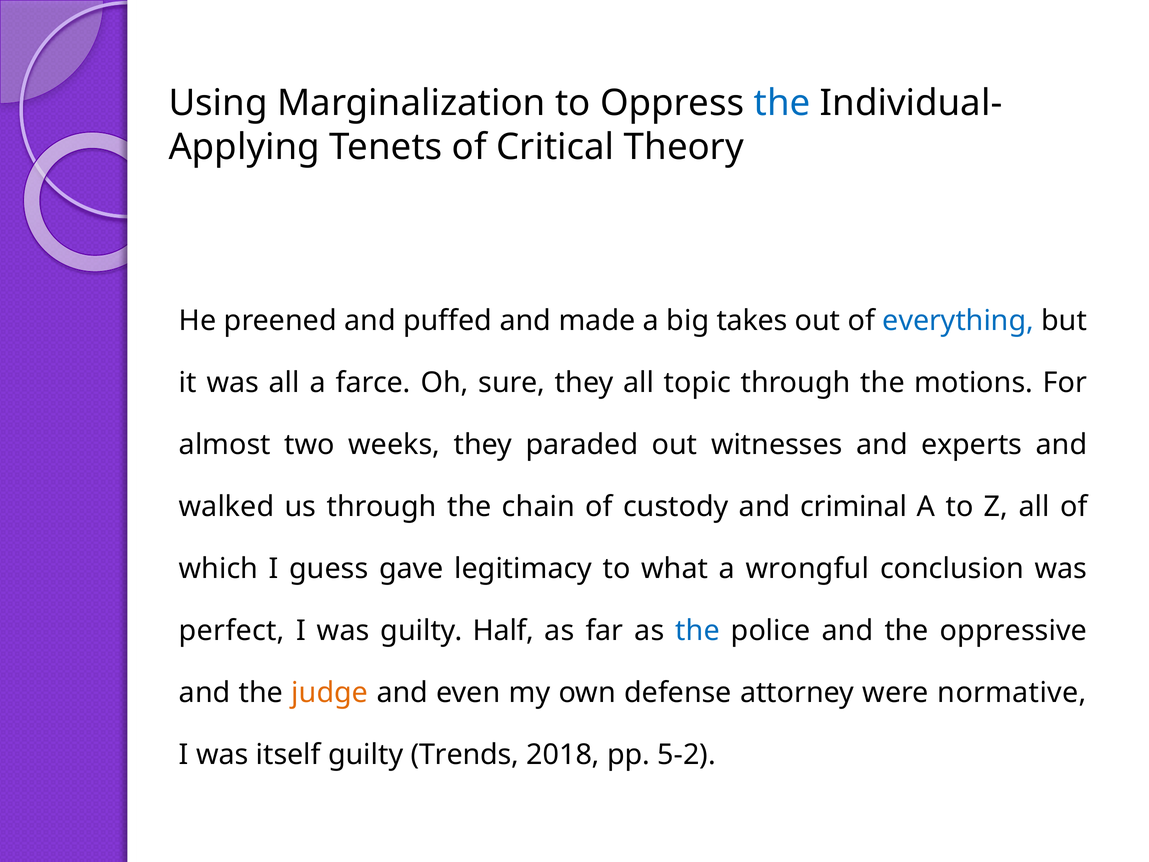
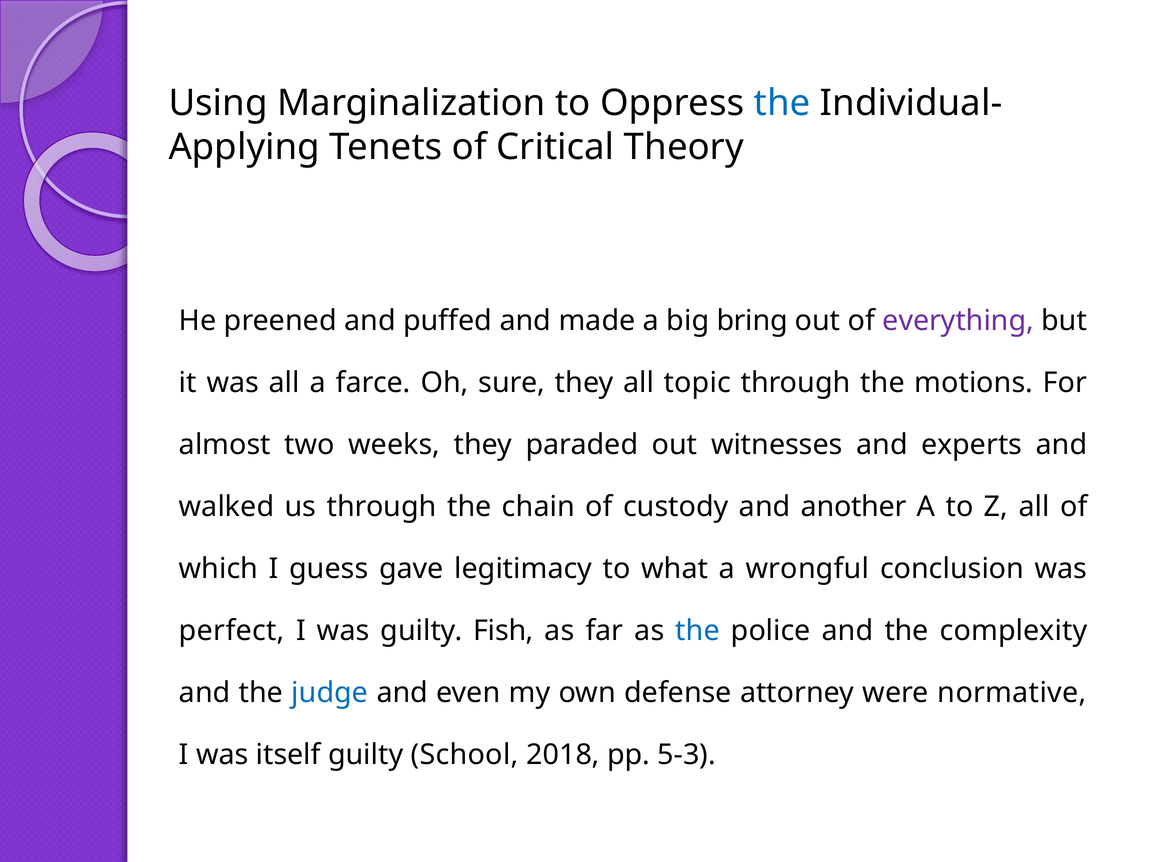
takes: takes -> bring
everything colour: blue -> purple
criminal: criminal -> another
Half: Half -> Fish
oppressive: oppressive -> complexity
judge colour: orange -> blue
Trends: Trends -> School
5-2: 5-2 -> 5-3
